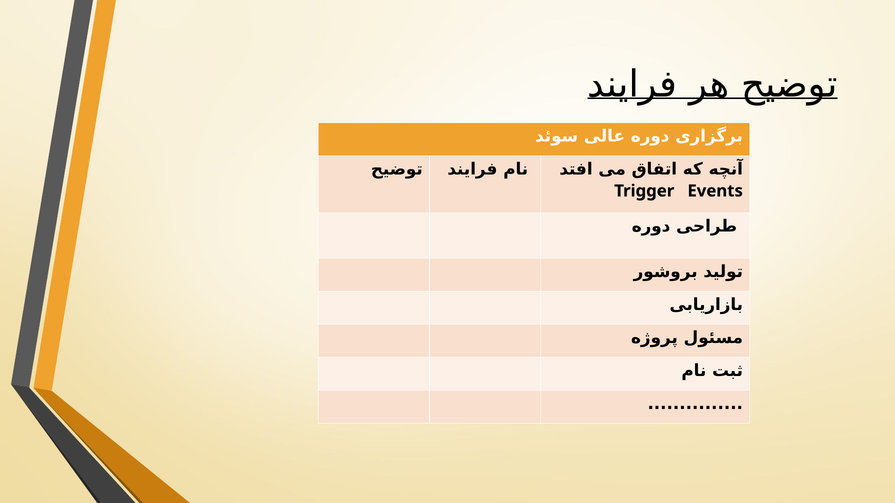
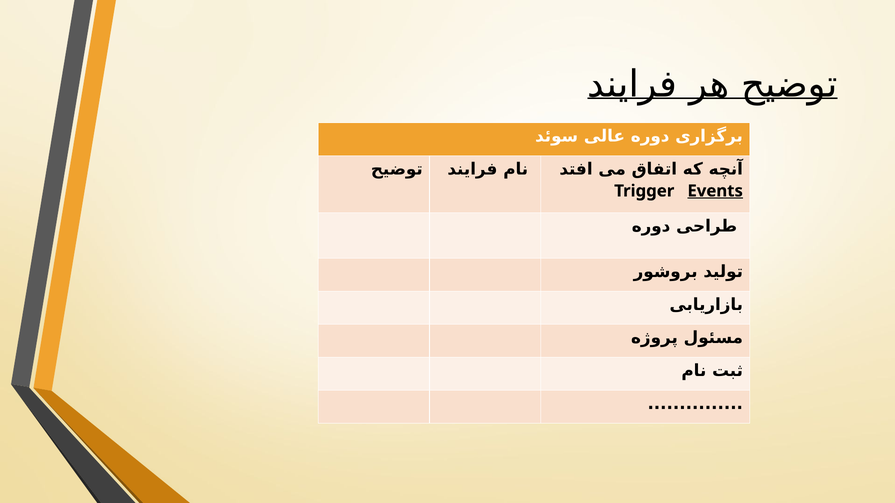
Events underline: none -> present
